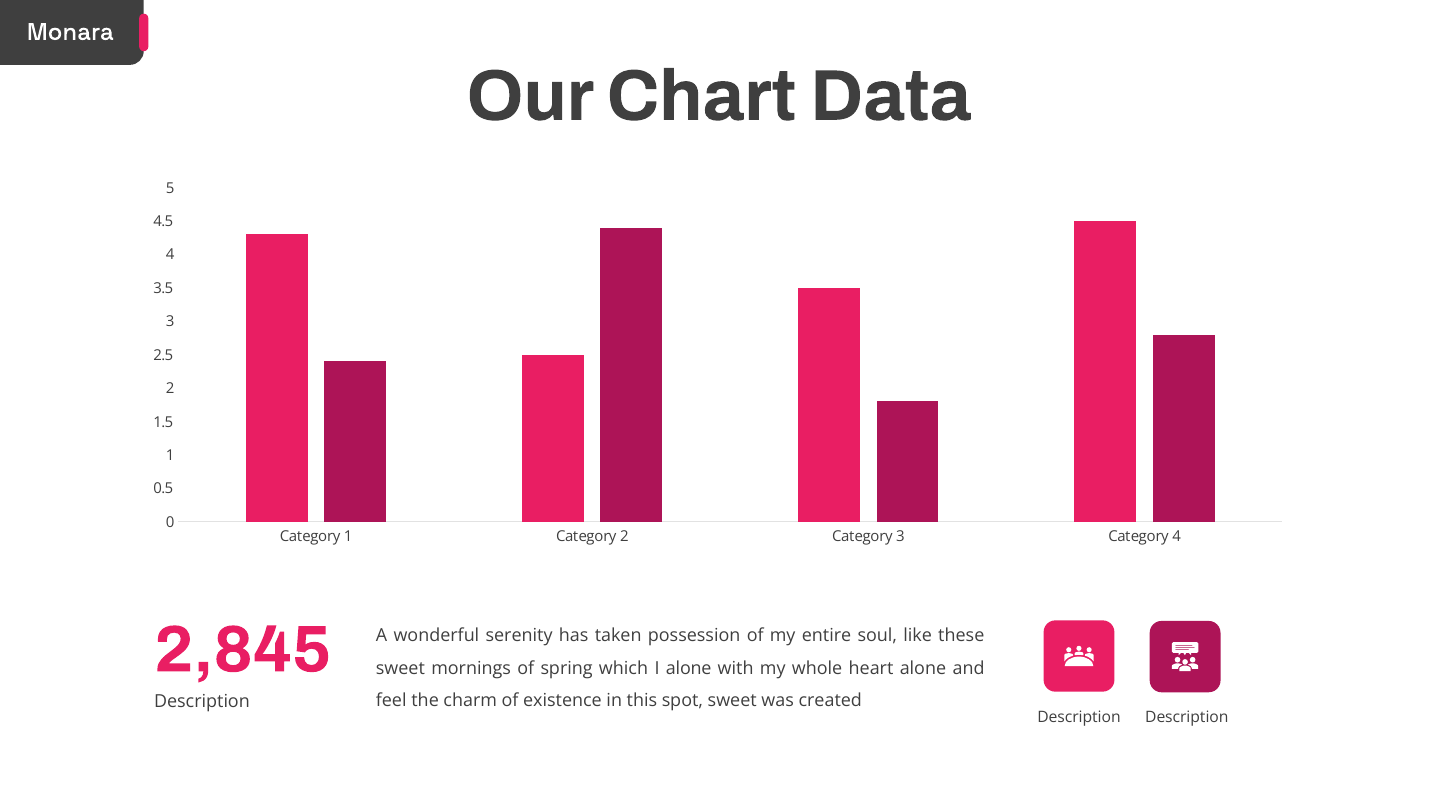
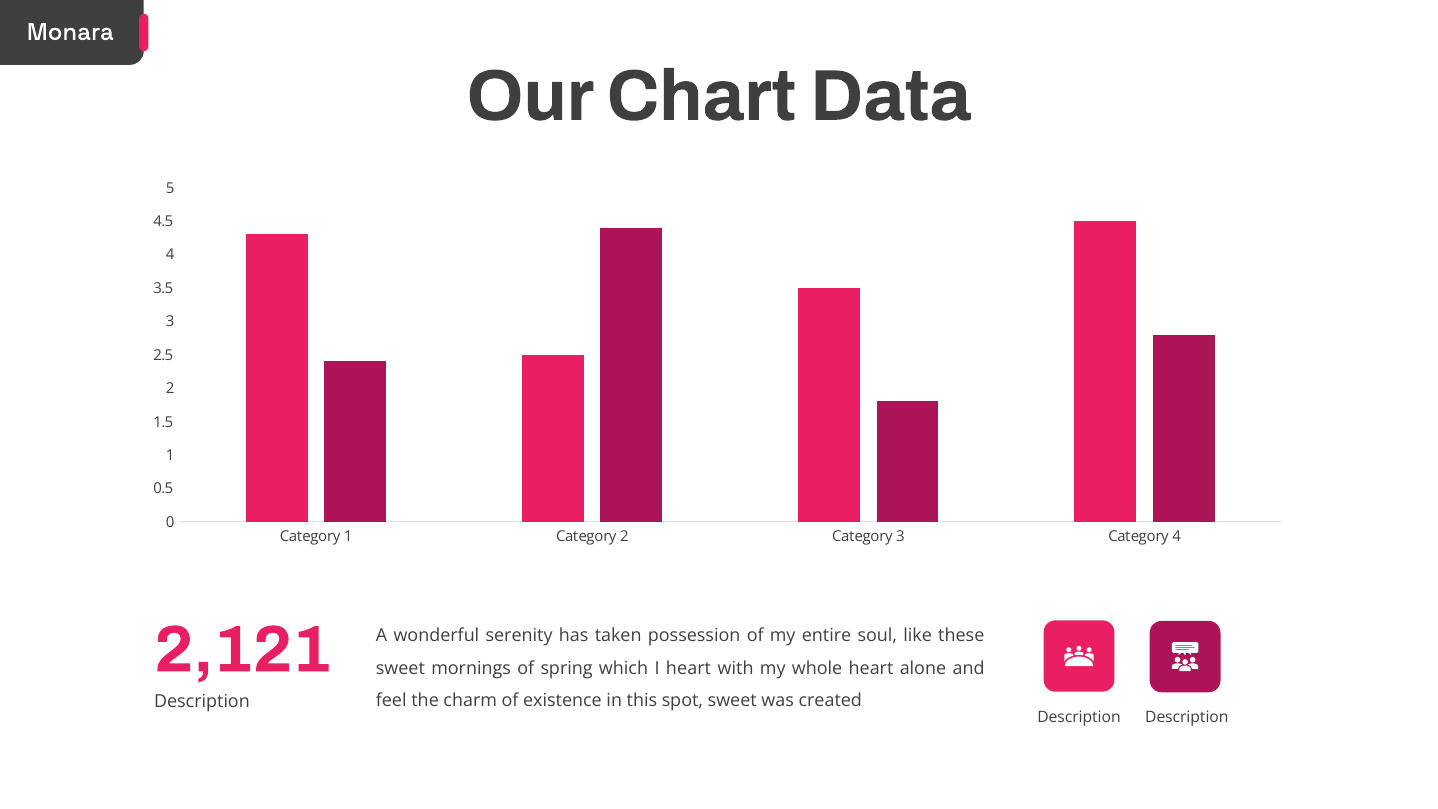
2,845: 2,845 -> 2,121
I alone: alone -> heart
